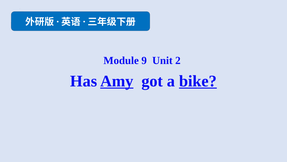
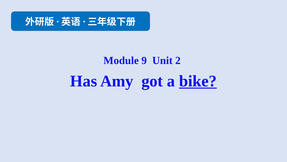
Amy underline: present -> none
